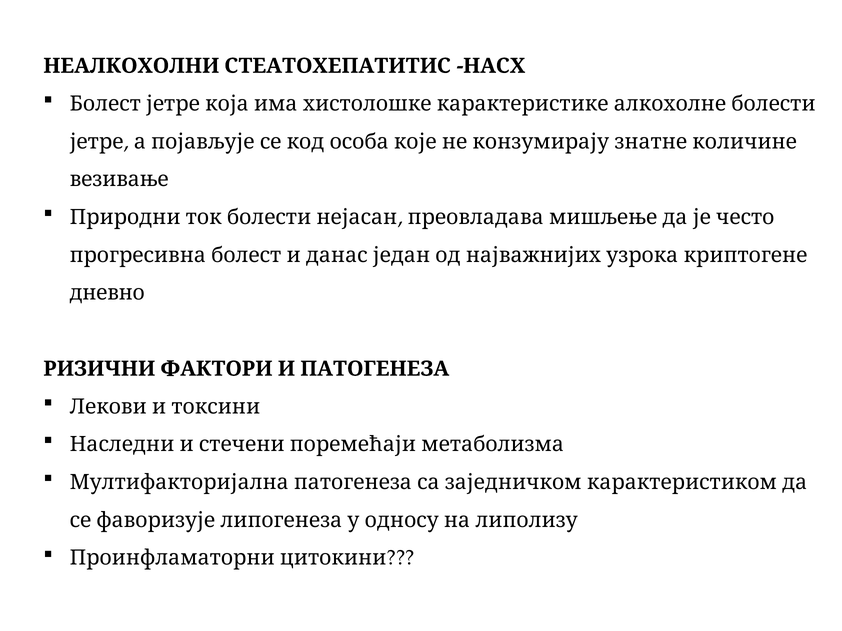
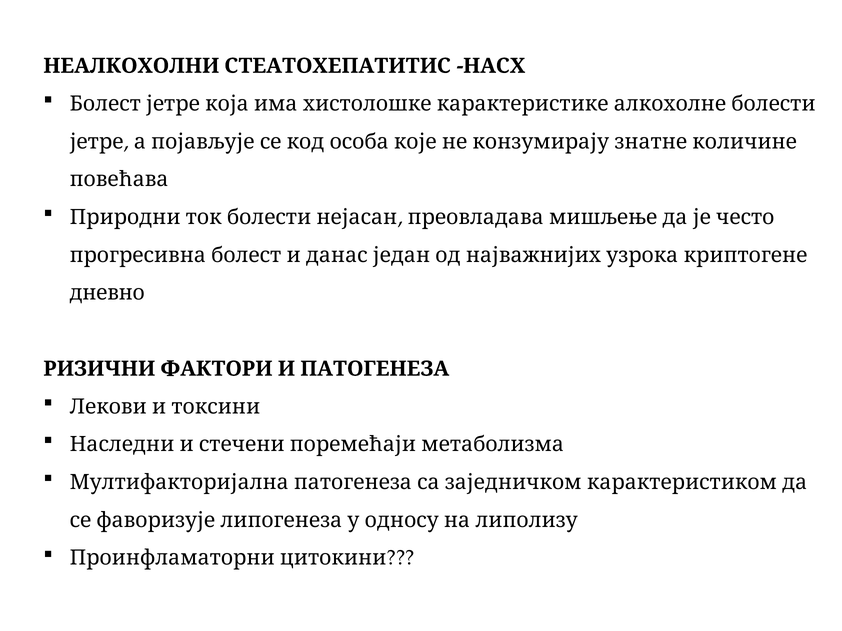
везивање: везивање -> повећава
